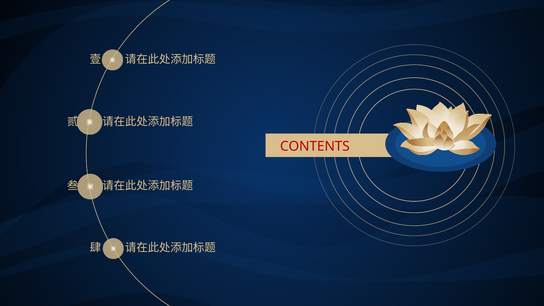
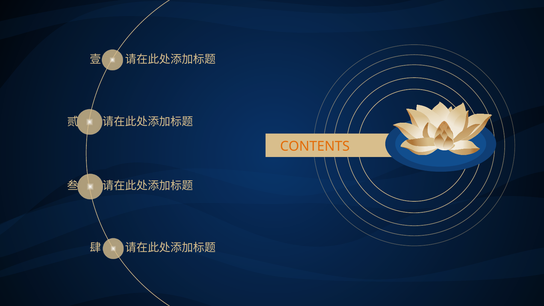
CONTENTS colour: red -> orange
